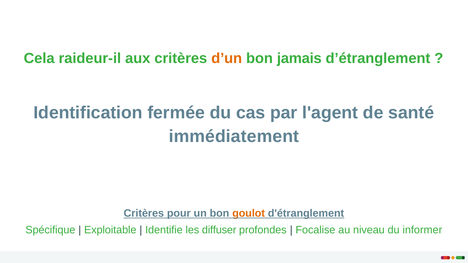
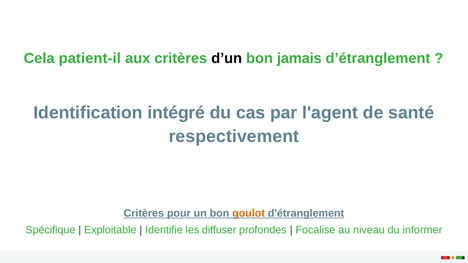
raideur-il: raideur-il -> patient-il
d’un colour: orange -> black
fermée: fermée -> intégré
immédiatement: immédiatement -> respectivement
